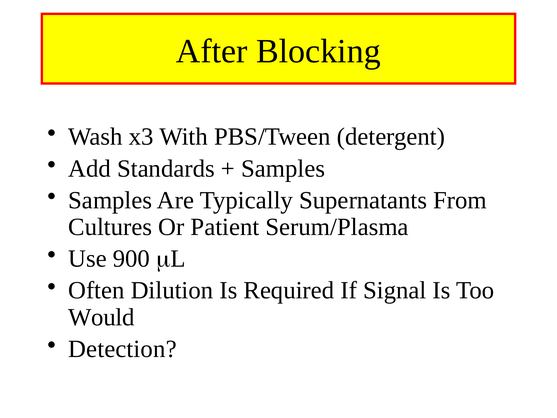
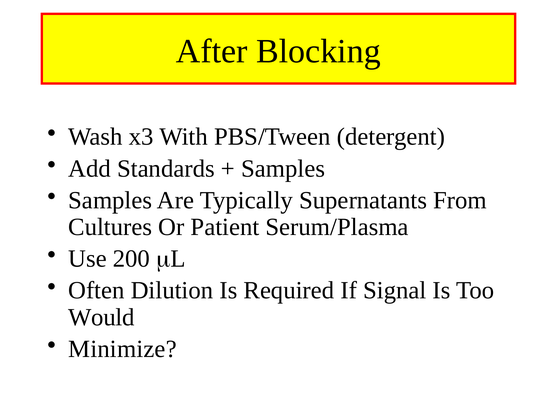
900: 900 -> 200
Detection: Detection -> Minimize
